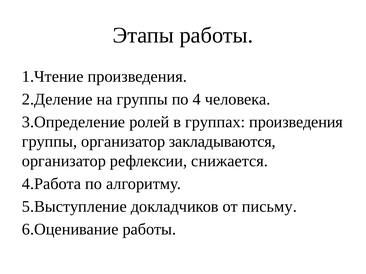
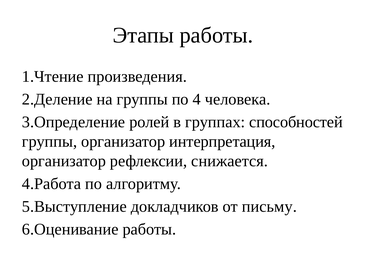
группах произведения: произведения -> способностей
закладываются: закладываются -> интерпретация
